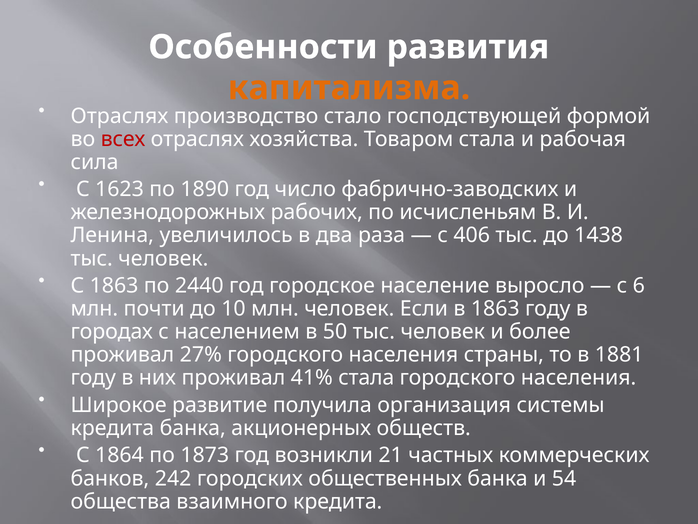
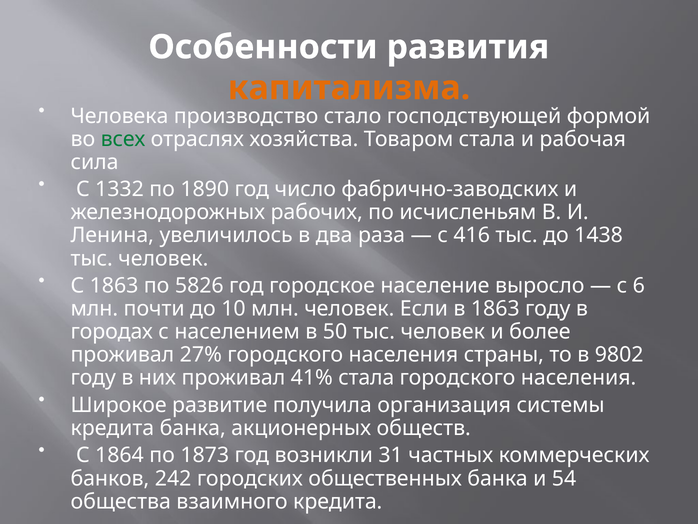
Отраслях at (119, 116): Отраслях -> Человека
всех colour: red -> green
1623: 1623 -> 1332
406: 406 -> 416
2440: 2440 -> 5826
1881: 1881 -> 9802
21: 21 -> 31
